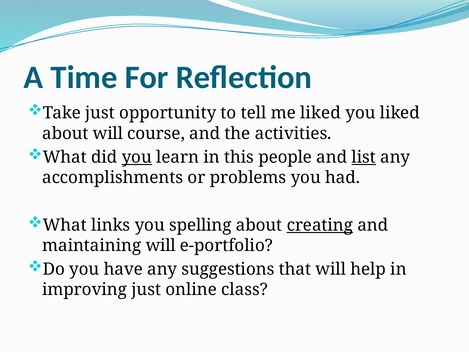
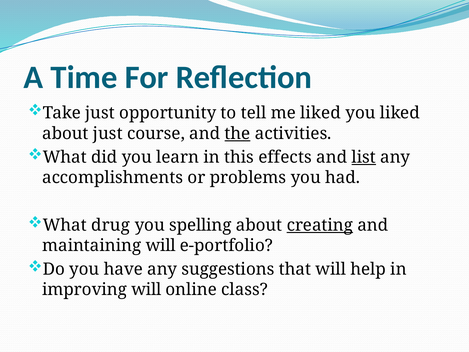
about will: will -> just
the underline: none -> present
you at (137, 157) underline: present -> none
people: people -> effects
links: links -> drug
improving just: just -> will
